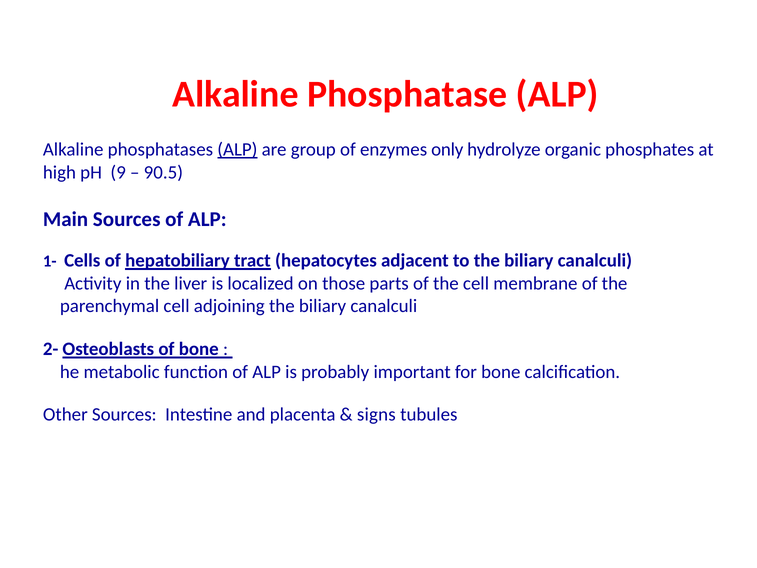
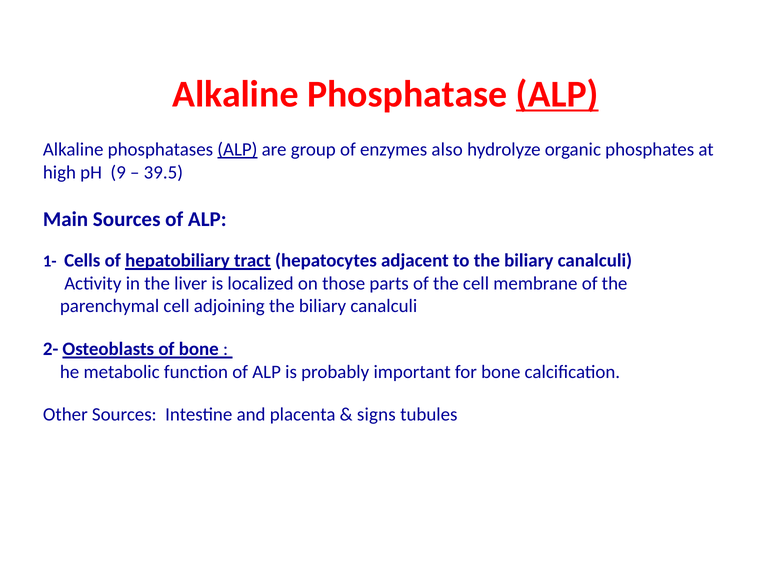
ALP at (557, 94) underline: none -> present
only: only -> also
90.5: 90.5 -> 39.5
